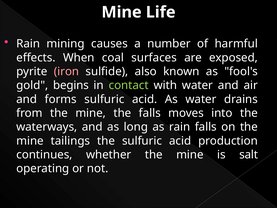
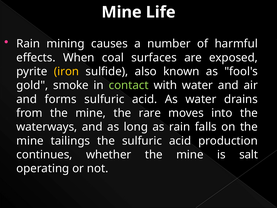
iron colour: pink -> yellow
begins: begins -> smoke
the falls: falls -> rare
